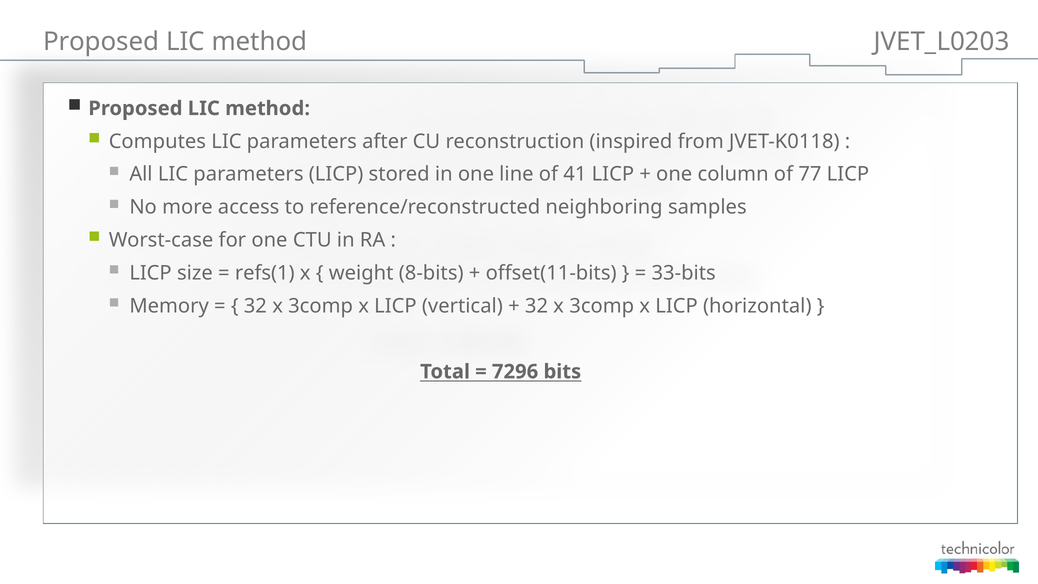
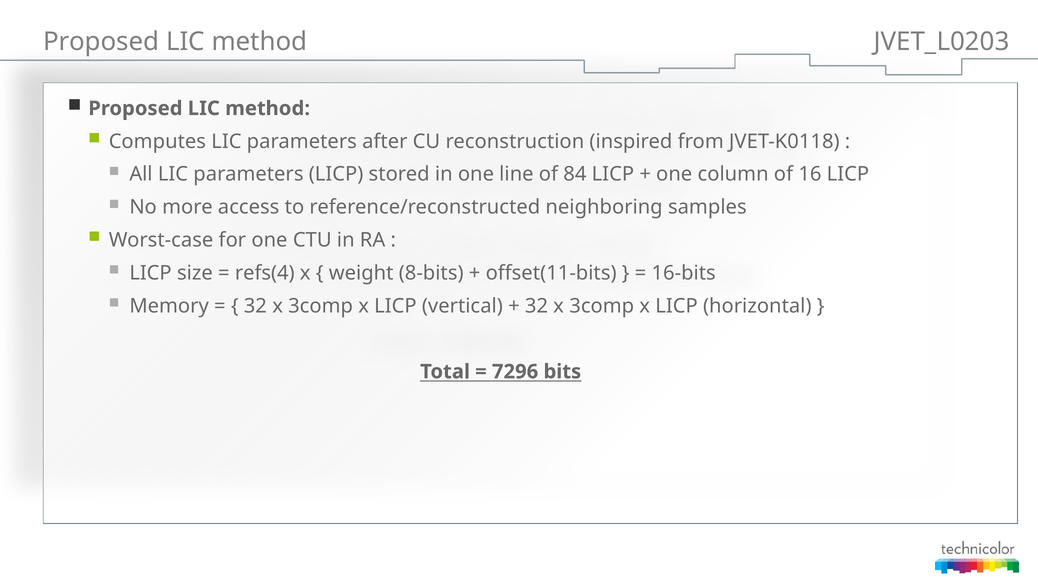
41: 41 -> 84
77: 77 -> 16
refs(1: refs(1 -> refs(4
33-bits: 33-bits -> 16-bits
